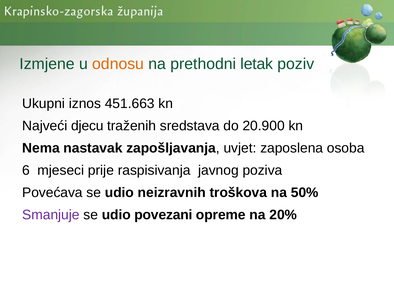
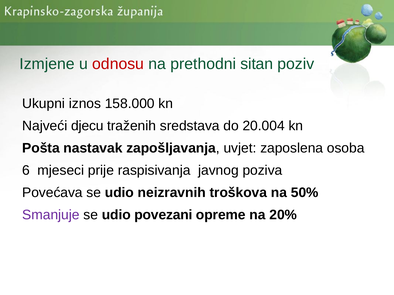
odnosu colour: orange -> red
letak: letak -> sitan
451.663: 451.663 -> 158.000
20.900: 20.900 -> 20.004
Nema: Nema -> Pošta
